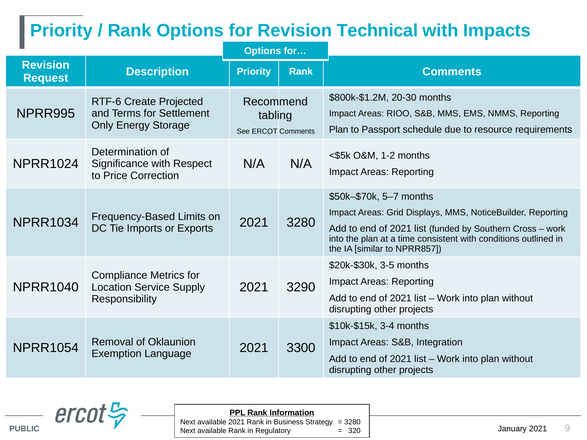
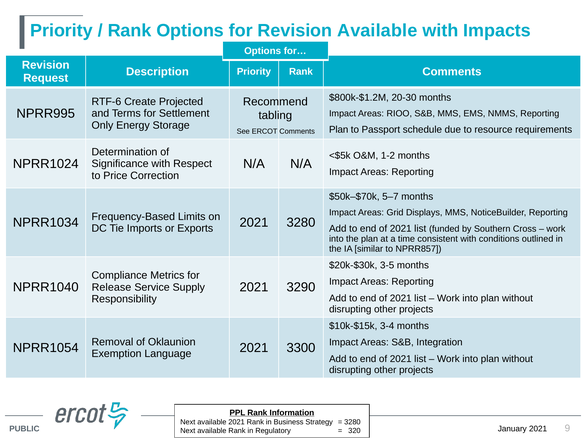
Revision Technical: Technical -> Available
Location: Location -> Release
